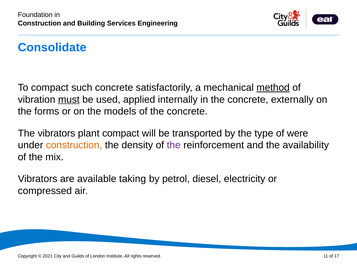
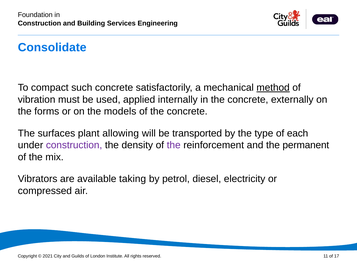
must underline: present -> none
The vibrators: vibrators -> surfaces
plant compact: compact -> allowing
were: were -> each
construction at (74, 145) colour: orange -> purple
availability: availability -> permanent
